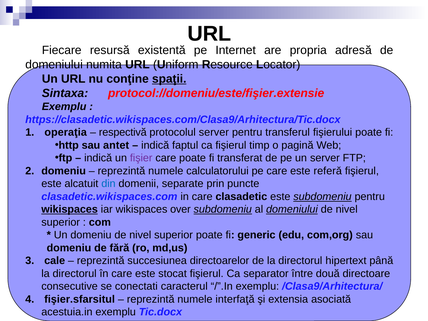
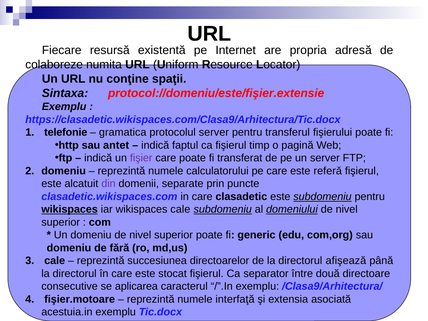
domeniului at (54, 65): domeniului -> colaboreze
spaţii underline: present -> none
operaţia: operaţia -> telefonie
respectivă: respectivă -> gramatica
din colour: blue -> purple
wikispaces over: over -> cale
hipertext: hipertext -> afişează
conectati: conectati -> aplicarea
fişier.sfarsitul: fişier.sfarsitul -> fişier.motoare
